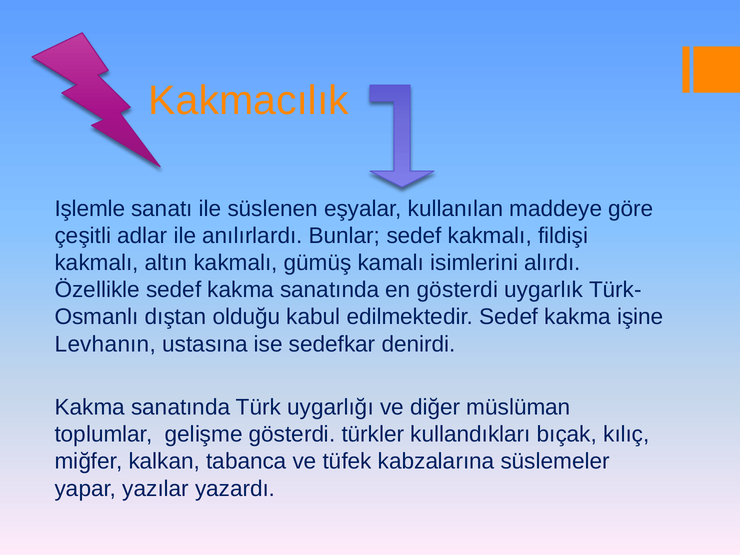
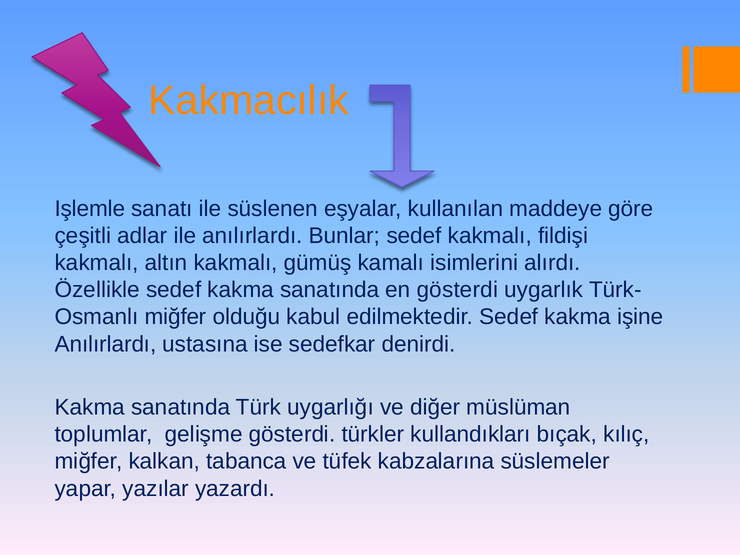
Osmanlı dıştan: dıştan -> miğfer
Levhanın at (105, 344): Levhanın -> Anılırlardı
